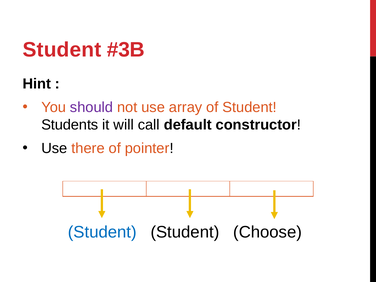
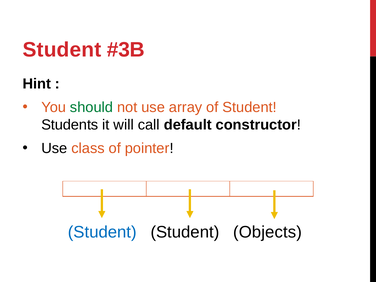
should colour: purple -> green
there: there -> class
Choose: Choose -> Objects
